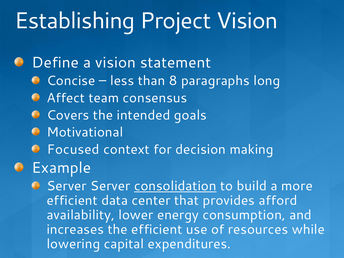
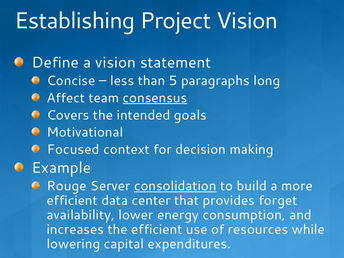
8: 8 -> 5
consensus underline: none -> present
Server at (67, 186): Server -> Rouge
afford: afford -> forget
